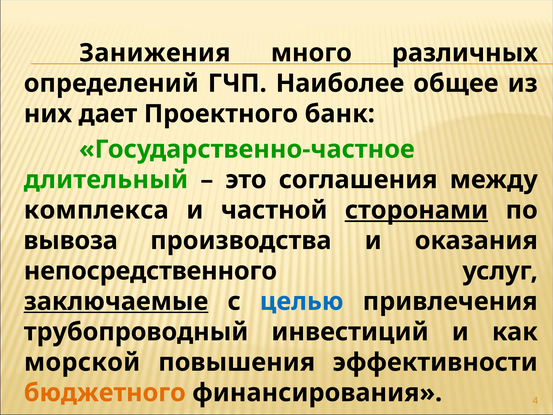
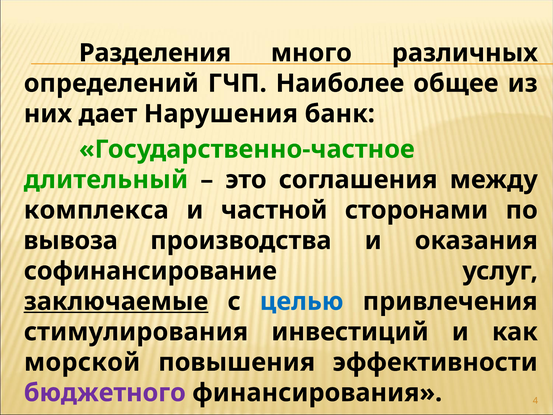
Занижения: Занижения -> Разделения
Проектного: Проектного -> Нарушения
сторонами underline: present -> none
непосредственного: непосредственного -> софинансирование
трубопроводный: трубопроводный -> стимулирования
бюджетного colour: orange -> purple
